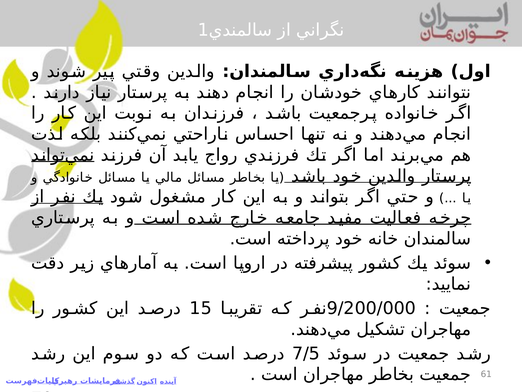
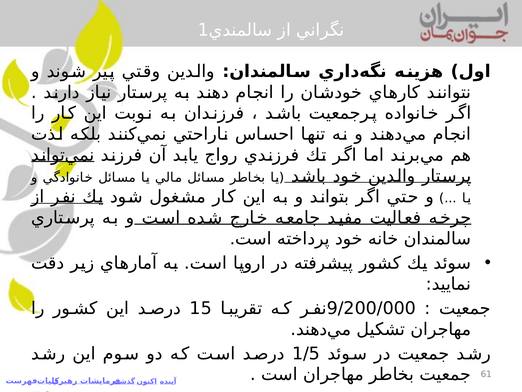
7/5: 7/5 -> 1/5
